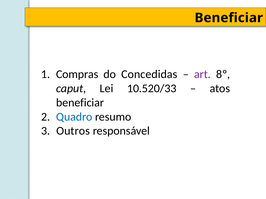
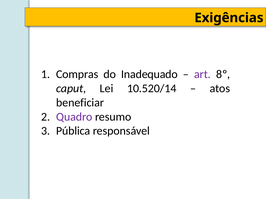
Beneficiar at (229, 18): Beneficiar -> Exigências
Concedidas: Concedidas -> Inadequado
10.520/33: 10.520/33 -> 10.520/14
Quadro colour: blue -> purple
Outros: Outros -> Pública
